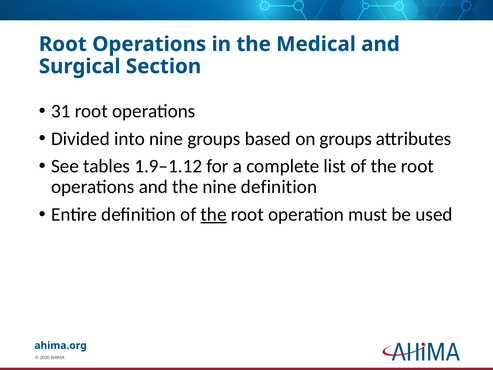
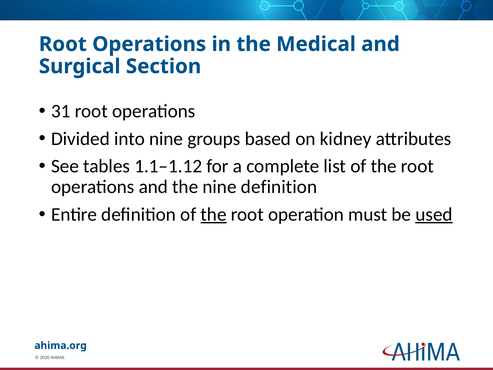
on groups: groups -> kidney
1.9–1.12: 1.9–1.12 -> 1.1–1.12
used underline: none -> present
